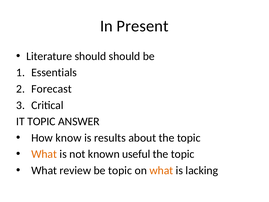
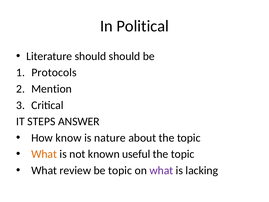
Present: Present -> Political
Essentials: Essentials -> Protocols
Forecast: Forecast -> Mention
IT TOPIC: TOPIC -> STEPS
results: results -> nature
what at (161, 170) colour: orange -> purple
